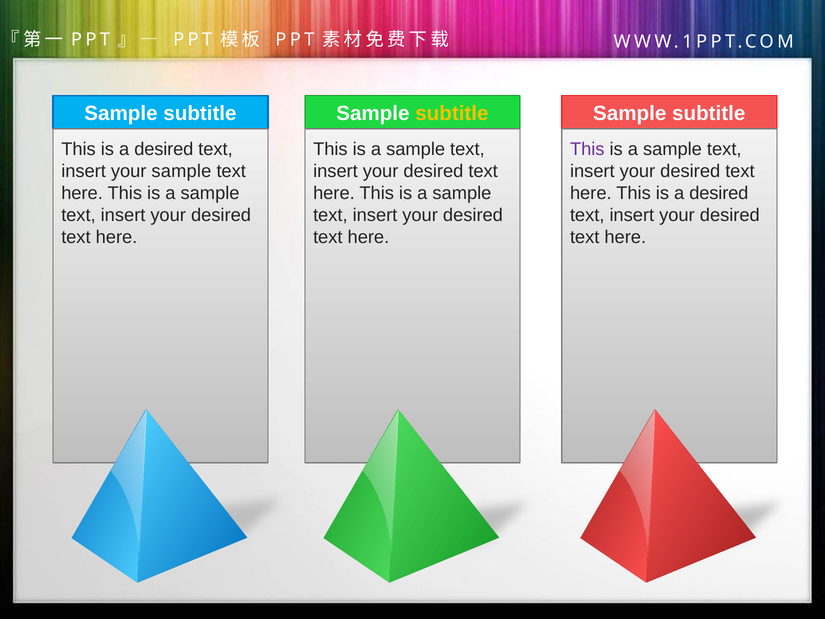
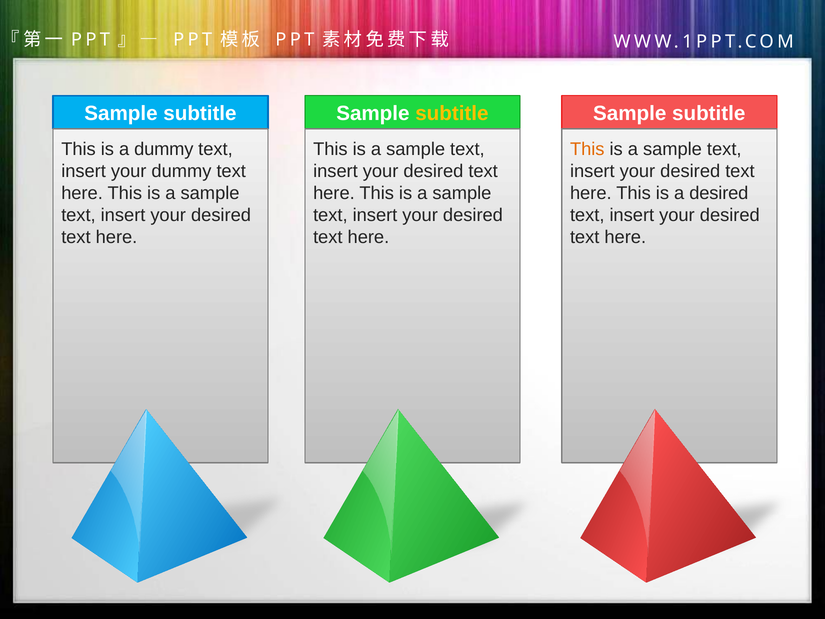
desired at (164, 149): desired -> dummy
This at (587, 149) colour: purple -> orange
your sample: sample -> dummy
